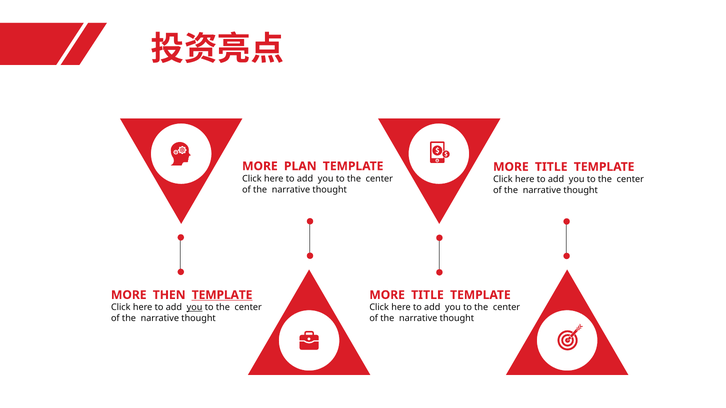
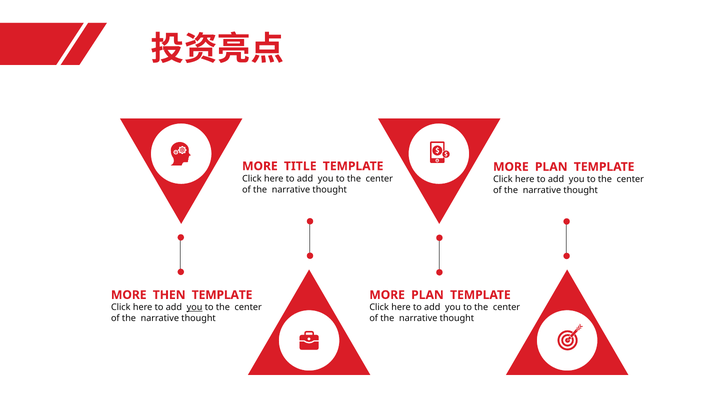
PLAN: PLAN -> TITLE
TITLE at (551, 167): TITLE -> PLAN
TEMPLATE at (222, 295) underline: present -> none
TITLE at (427, 295): TITLE -> PLAN
